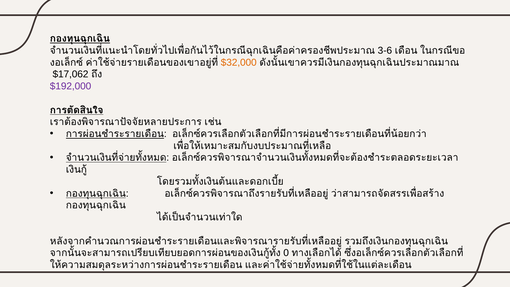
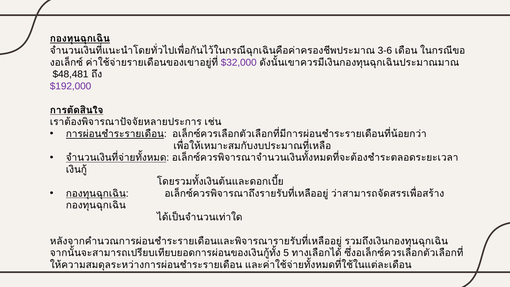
$32,000 colour: orange -> purple
$17,062: $17,062 -> $48,481
0: 0 -> 5
